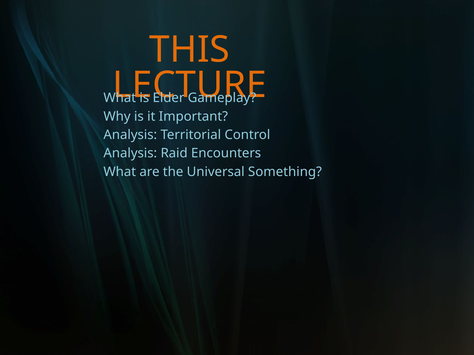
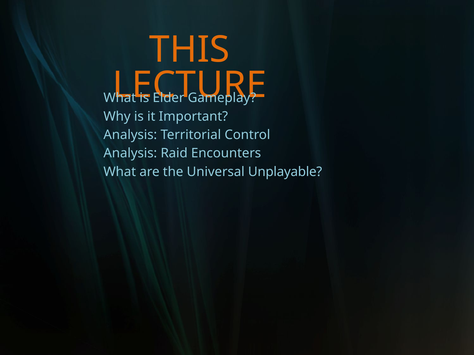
Something: Something -> Unplayable
